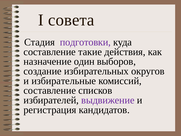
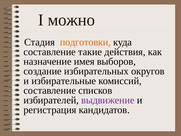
совета: совета -> можно
подготовки colour: purple -> orange
один: один -> имея
